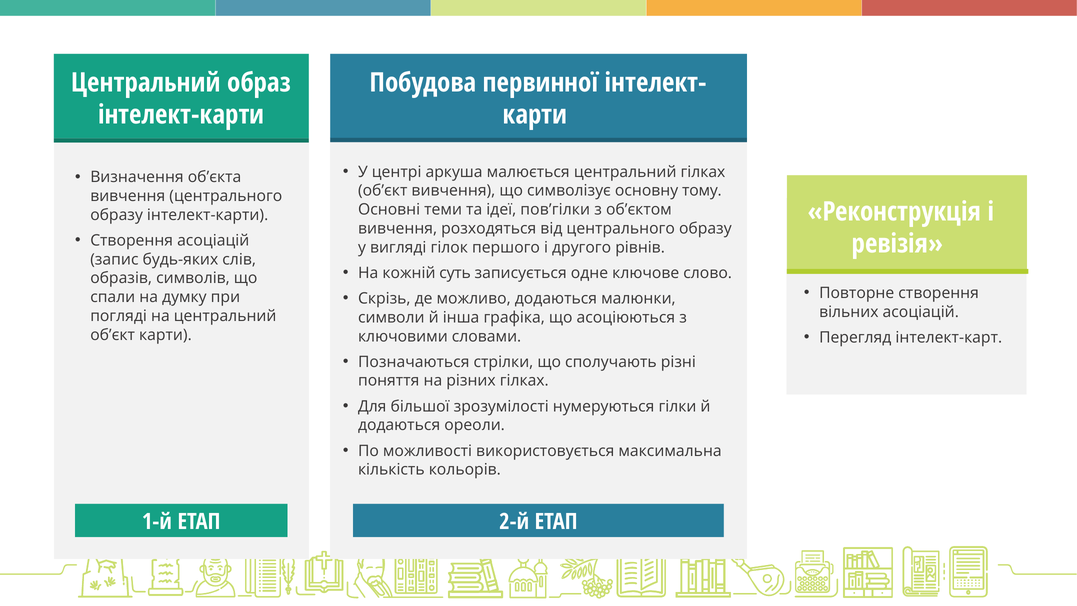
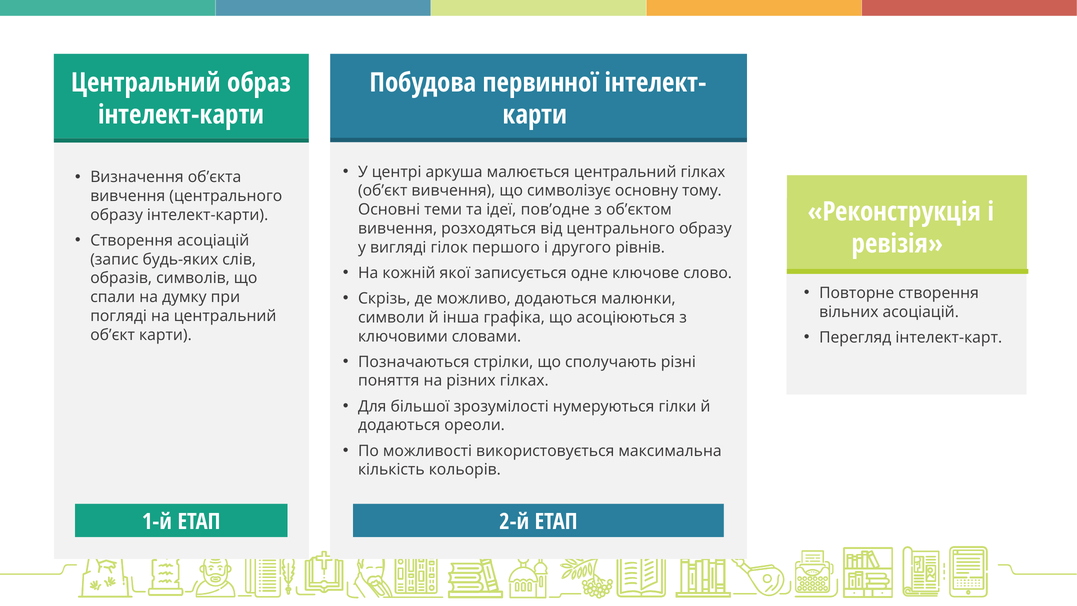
пов’гілки: пов’гілки -> пов’одне
суть: суть -> якої
